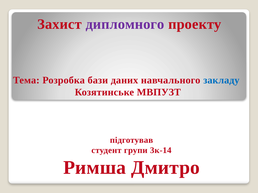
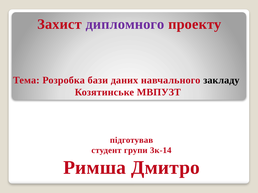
закладу colour: blue -> black
